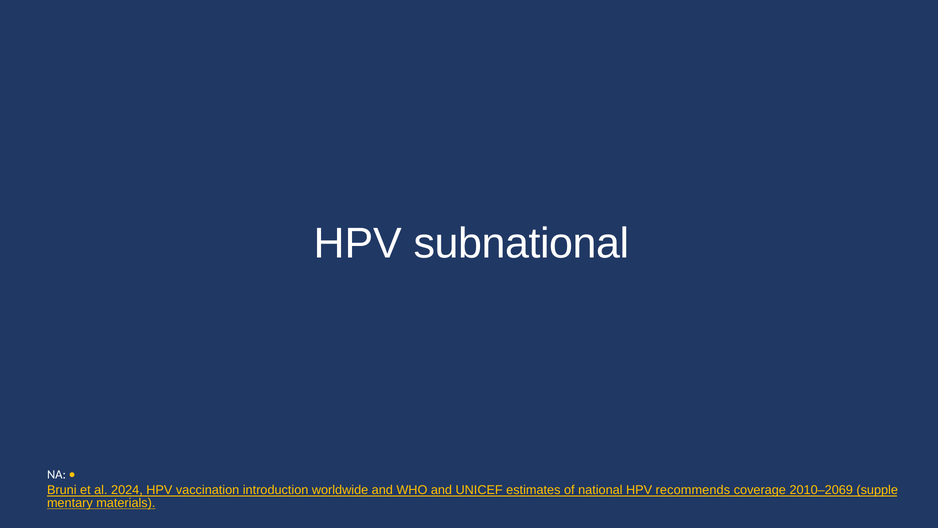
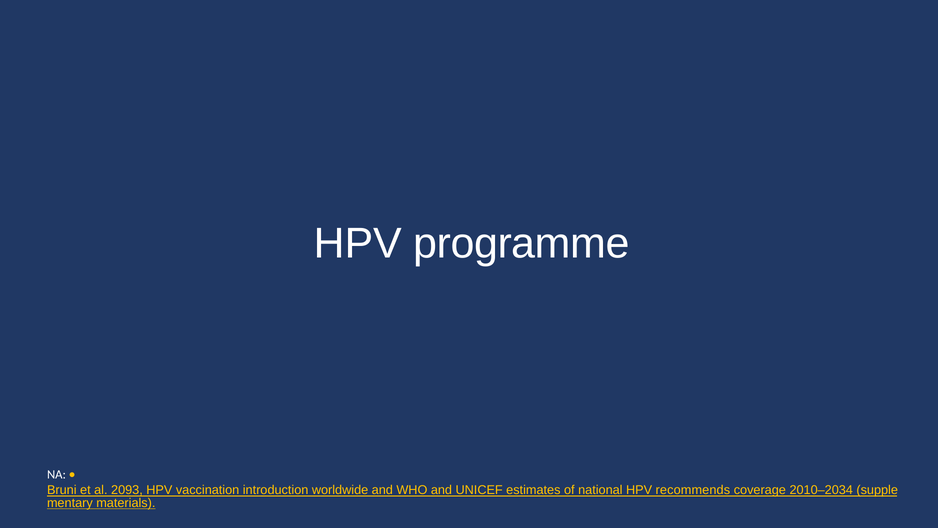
subnational: subnational -> programme
2024: 2024 -> 2093
2010–2069: 2010–2069 -> 2010–2034
